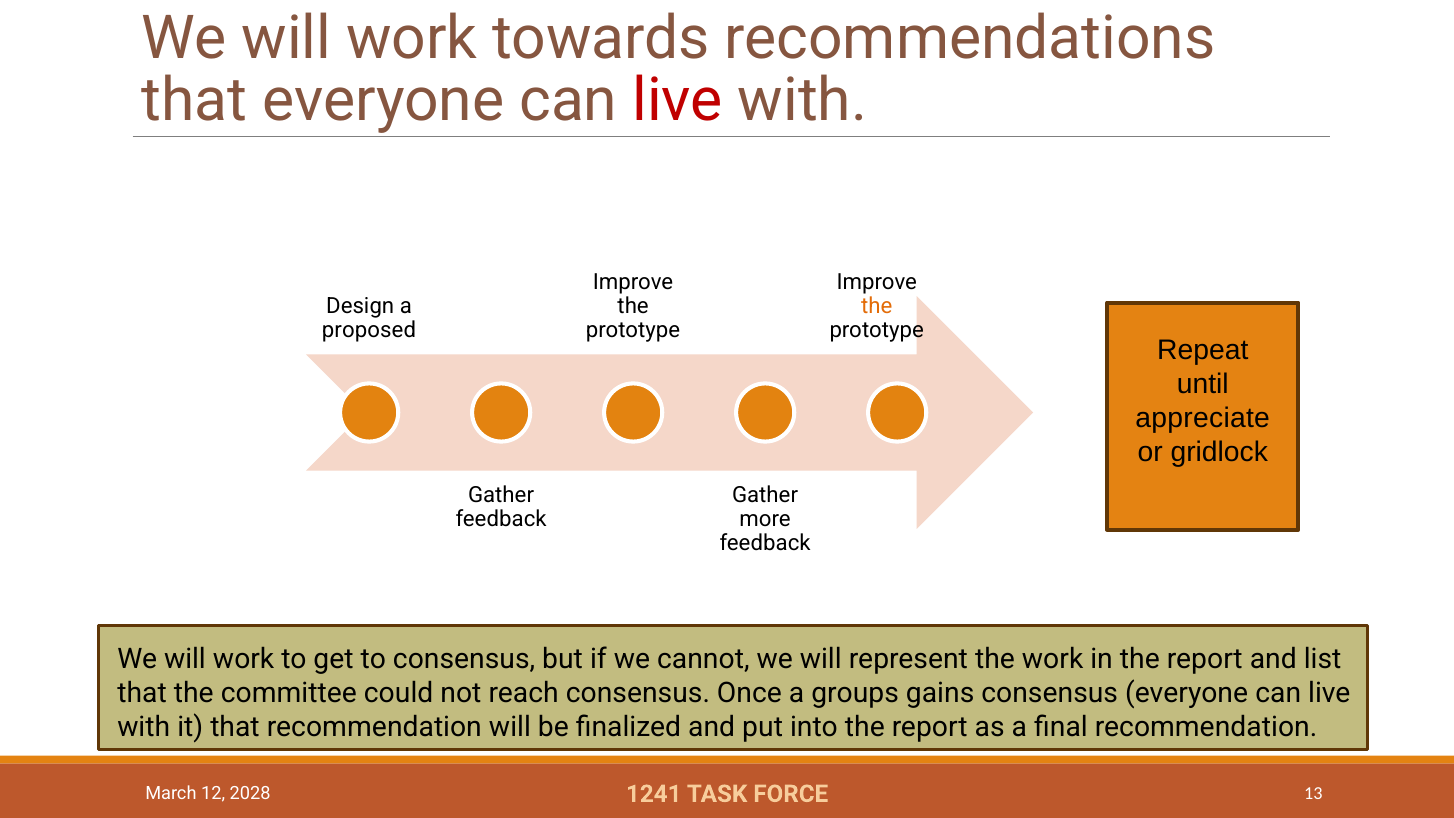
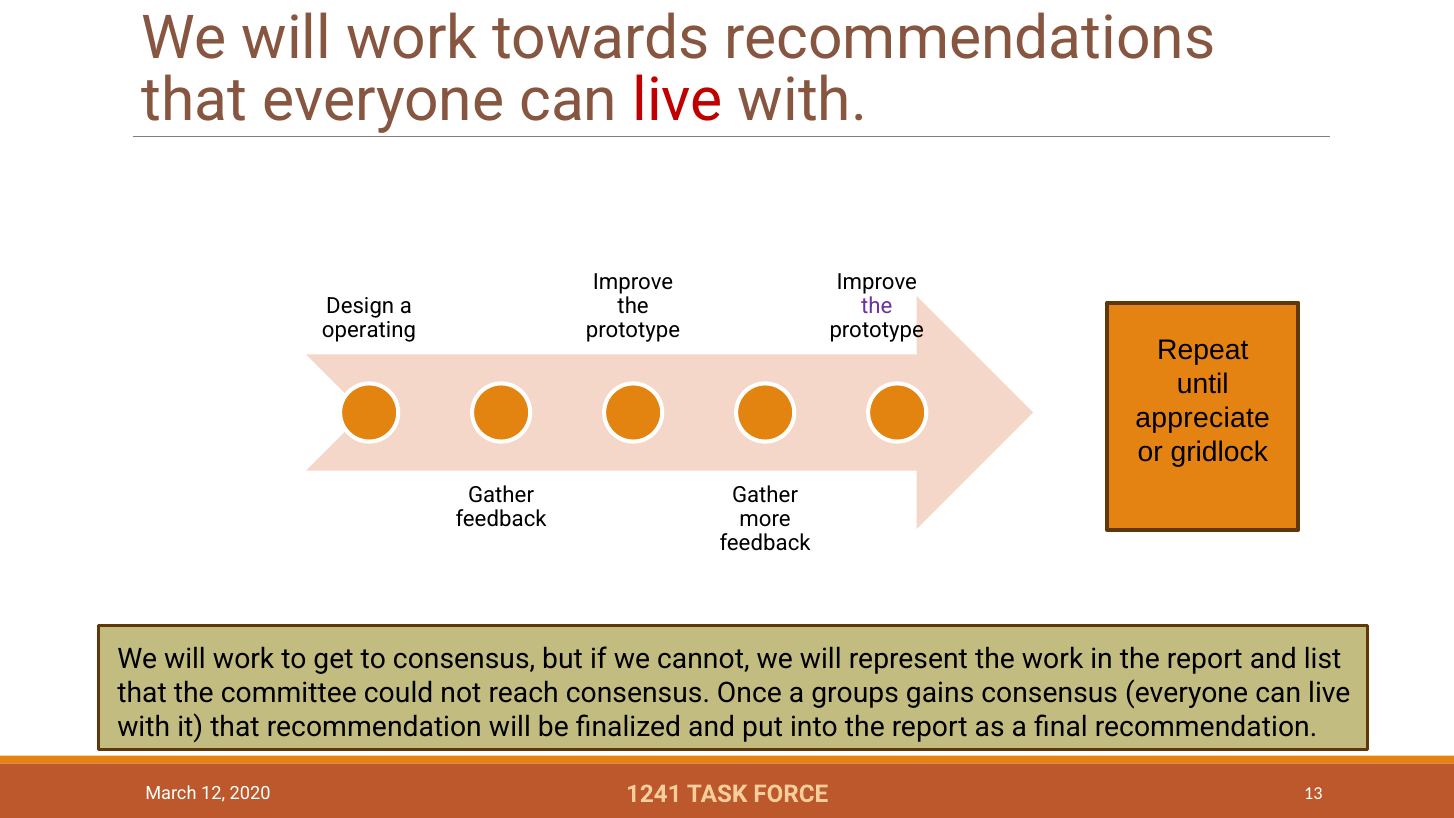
the at (877, 306) colour: orange -> purple
proposed: proposed -> operating
2028: 2028 -> 2020
